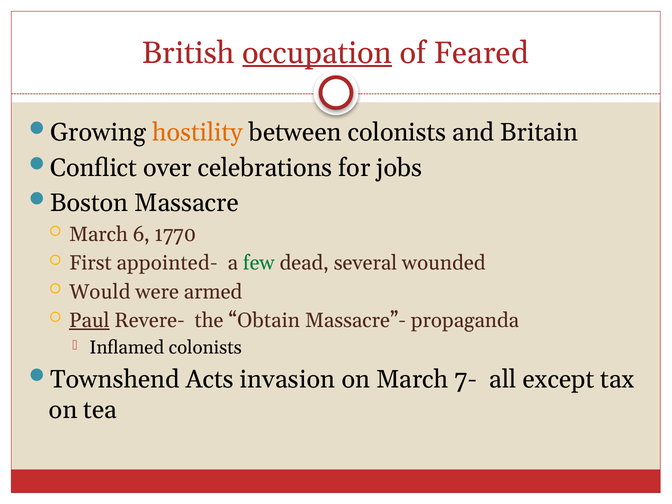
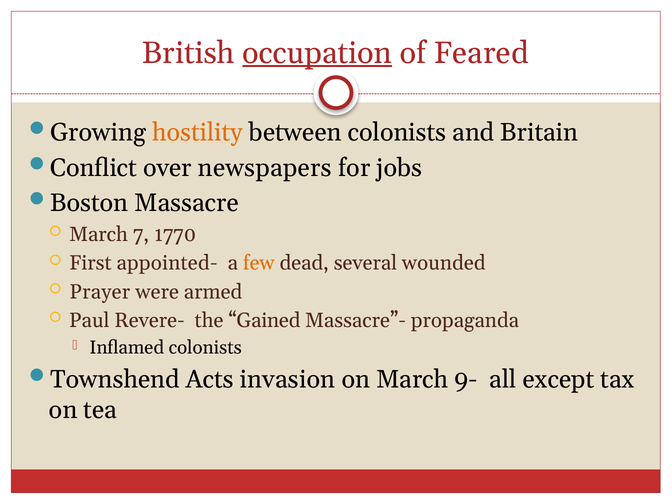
celebrations: celebrations -> newspapers
6: 6 -> 7
few colour: green -> orange
Would: Would -> Prayer
Paul underline: present -> none
Obtain: Obtain -> Gained
7-: 7- -> 9-
